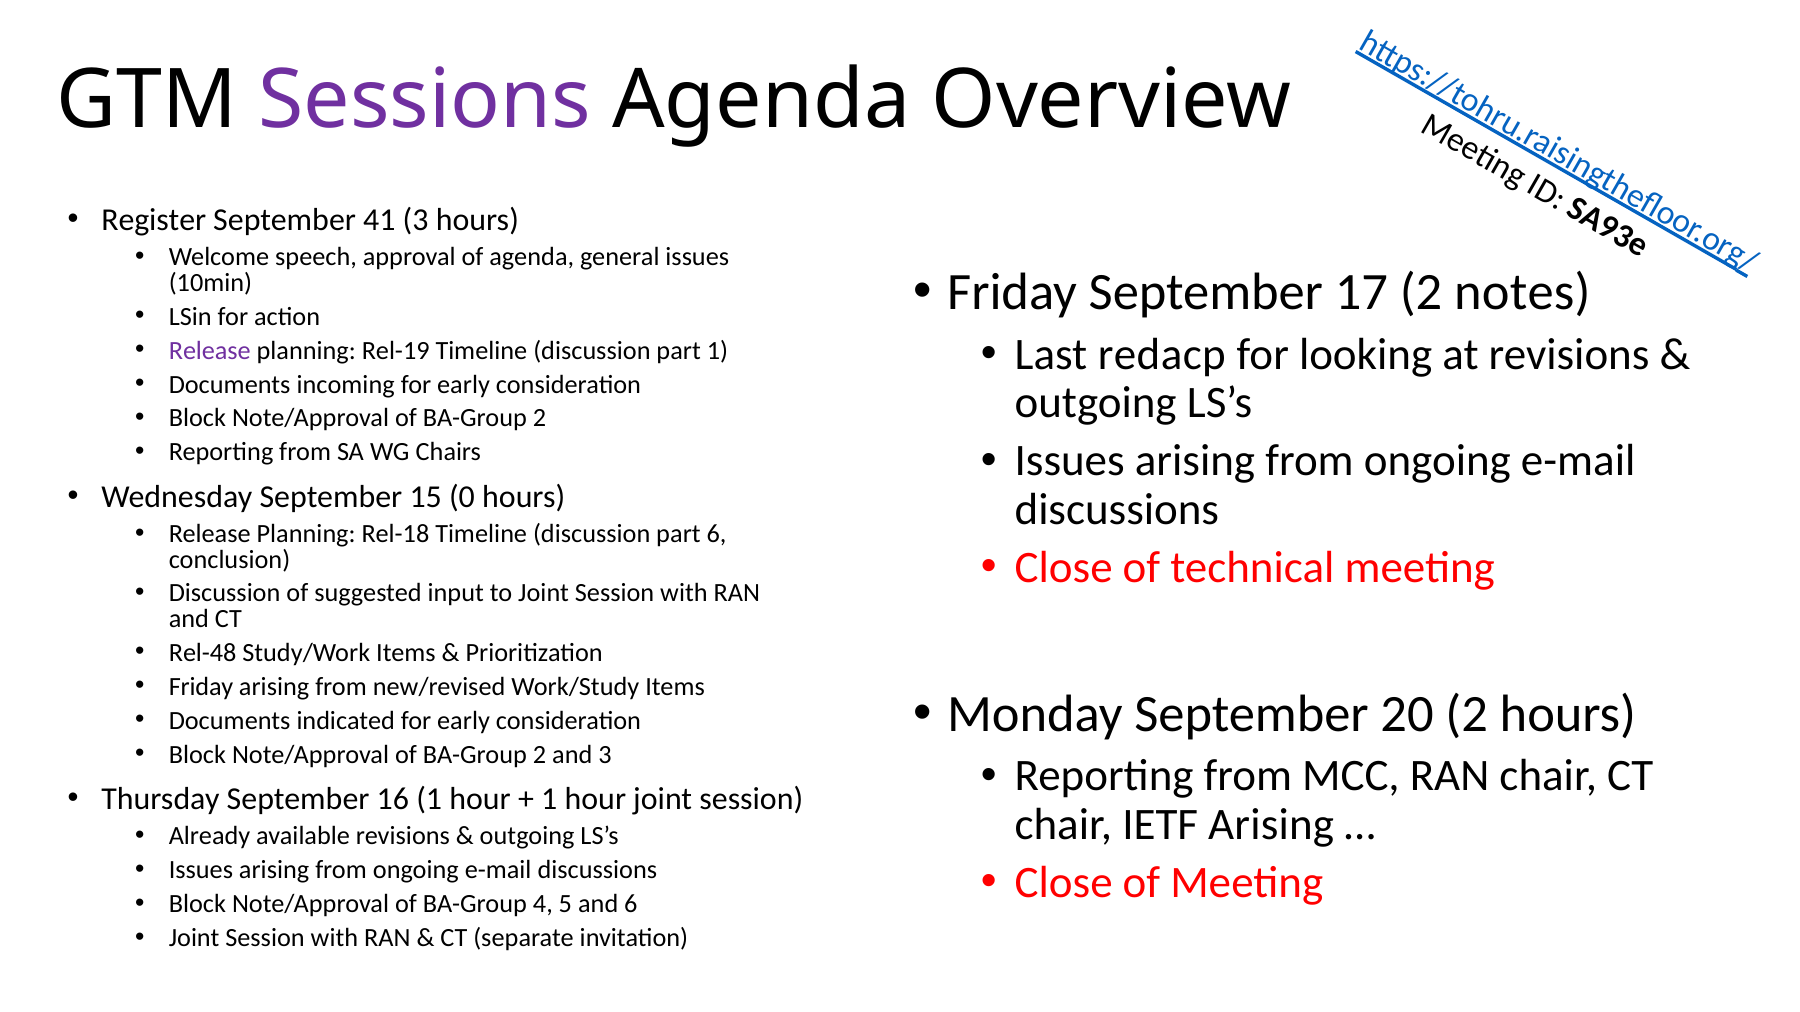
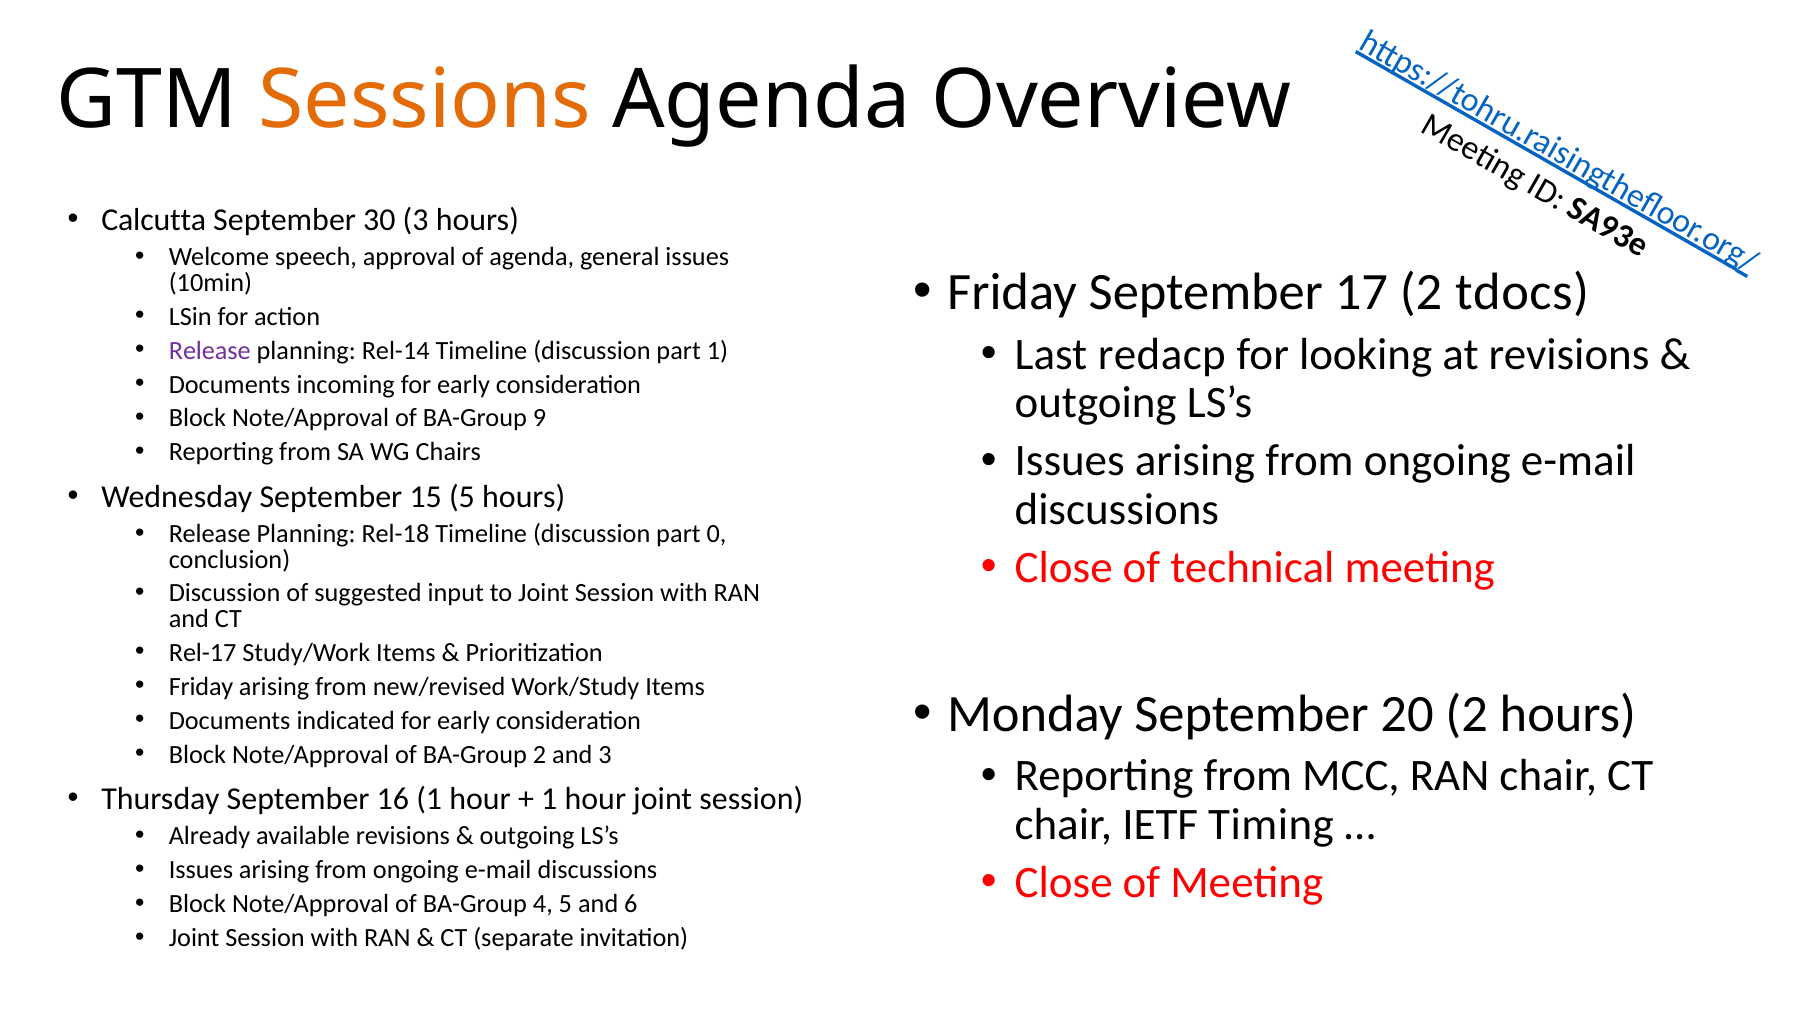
Sessions colour: purple -> orange
Register: Register -> Calcutta
41: 41 -> 30
notes: notes -> tdocs
Rel-19: Rel-19 -> Rel-14
2 at (540, 418): 2 -> 9
15 0: 0 -> 5
part 6: 6 -> 0
Rel-48: Rel-48 -> Rel-17
IETF Arising: Arising -> Timing
